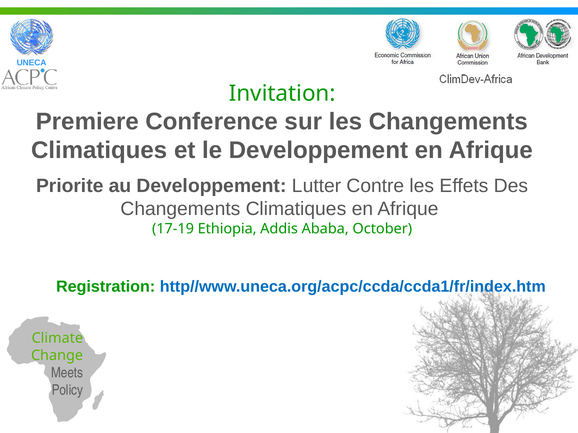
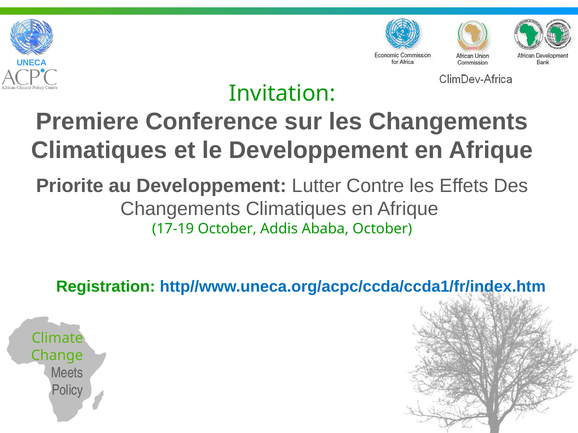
17-19 Ethiopia: Ethiopia -> October
